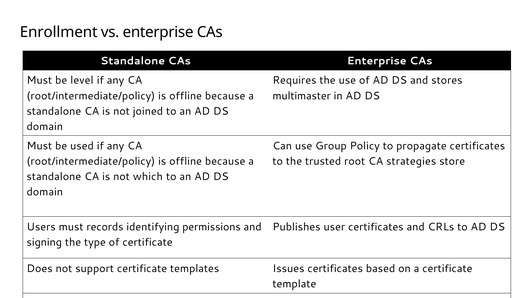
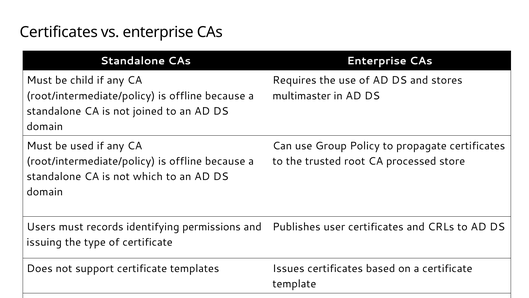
Enrollment at (59, 32): Enrollment -> Certificates
level: level -> child
strategies: strategies -> processed
signing at (44, 242): signing -> issuing
